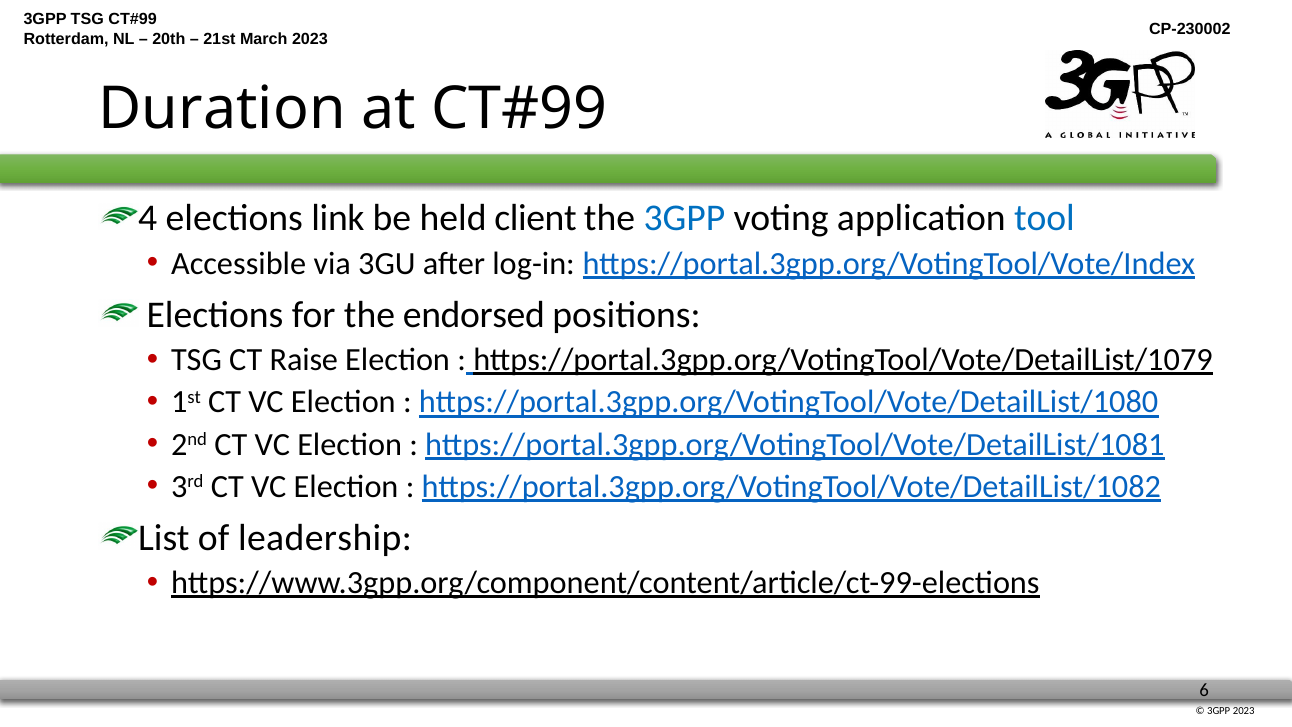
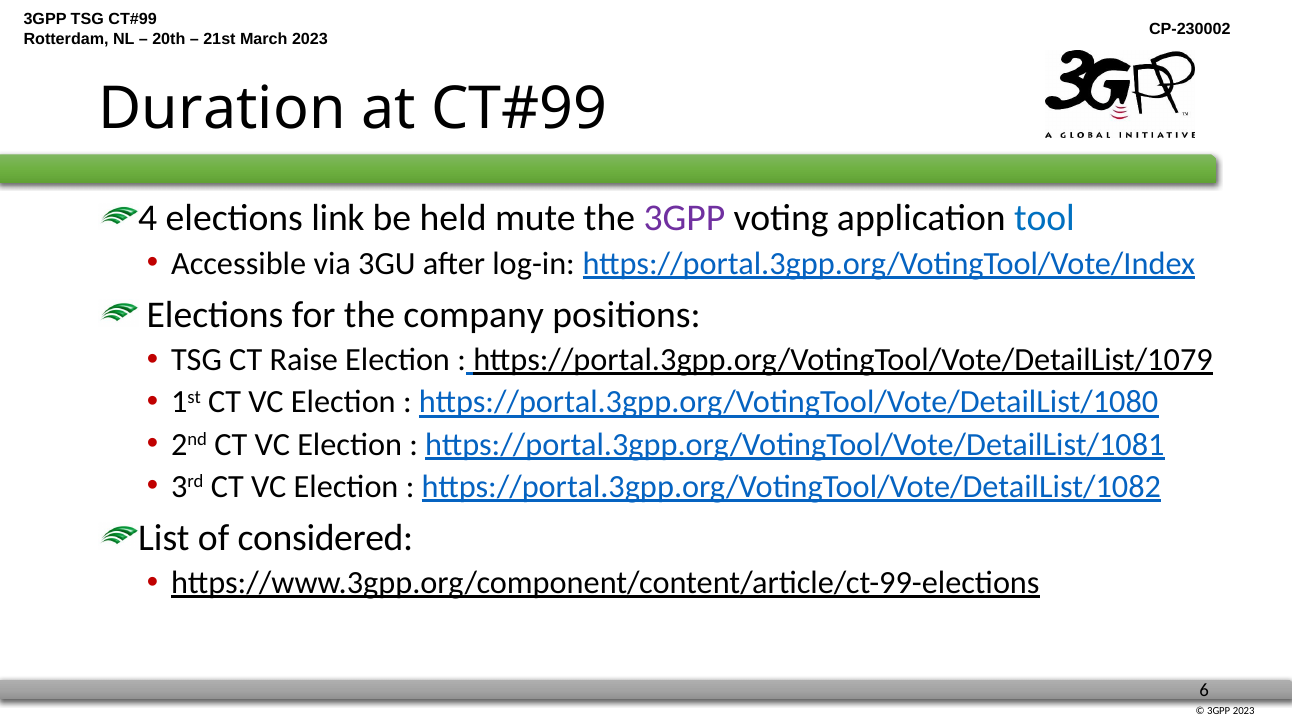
client: client -> mute
3GPP at (684, 218) colour: blue -> purple
endorsed: endorsed -> company
leadership: leadership -> considered
